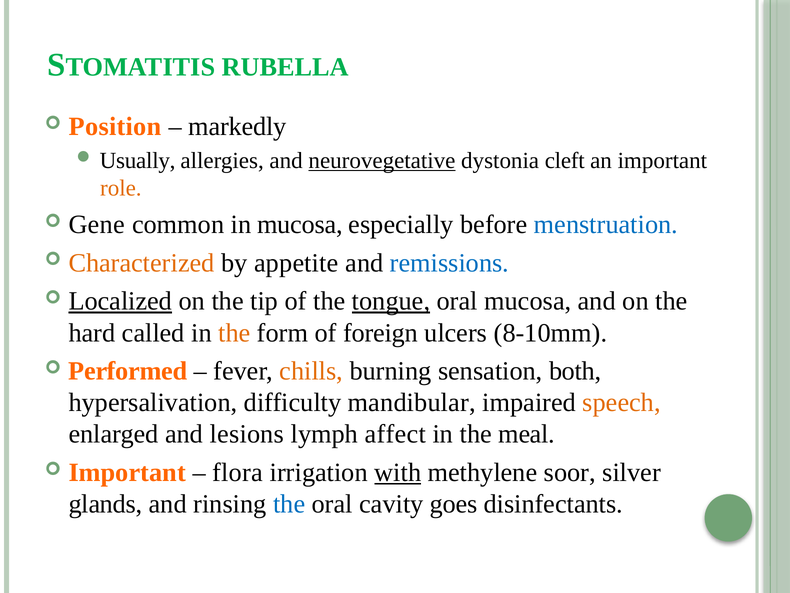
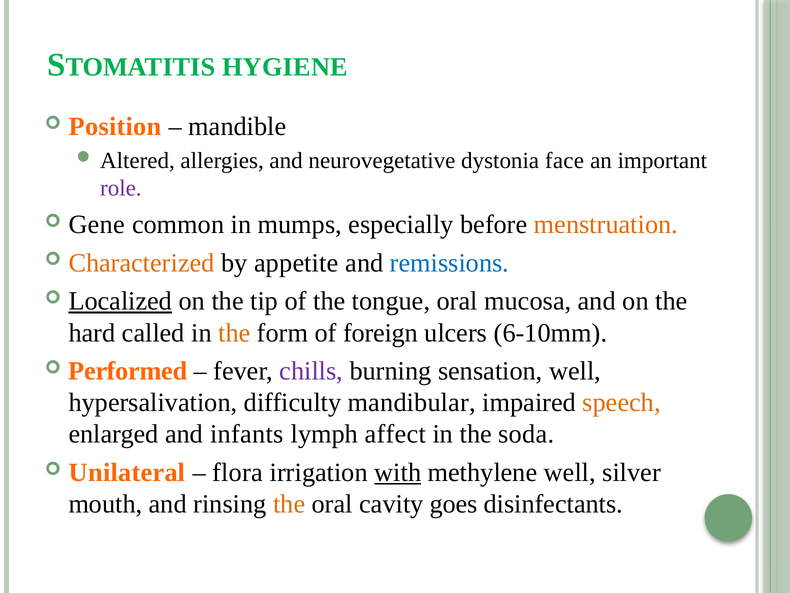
RUBELLA: RUBELLA -> HYGIENE
markedly: markedly -> mandible
Usually: Usually -> Altered
neurovegetative underline: present -> none
cleft: cleft -> face
role colour: orange -> purple
in mucosa: mucosa -> mumps
menstruation colour: blue -> orange
tongue underline: present -> none
8-10mm: 8-10mm -> 6-10mm
chills colour: orange -> purple
sensation both: both -> well
lesions: lesions -> infants
meal: meal -> soda
Important at (127, 472): Important -> Unilateral
methylene soor: soor -> well
glands: glands -> mouth
the at (289, 504) colour: blue -> orange
